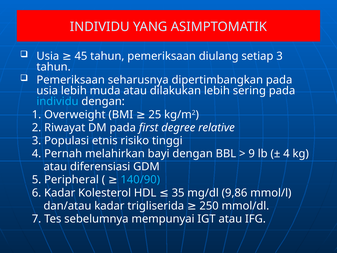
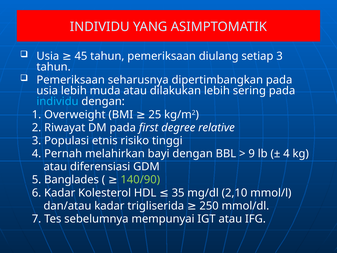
Peripheral: Peripheral -> Banglades
140/90 colour: light blue -> light green
9,86: 9,86 -> 2,10
